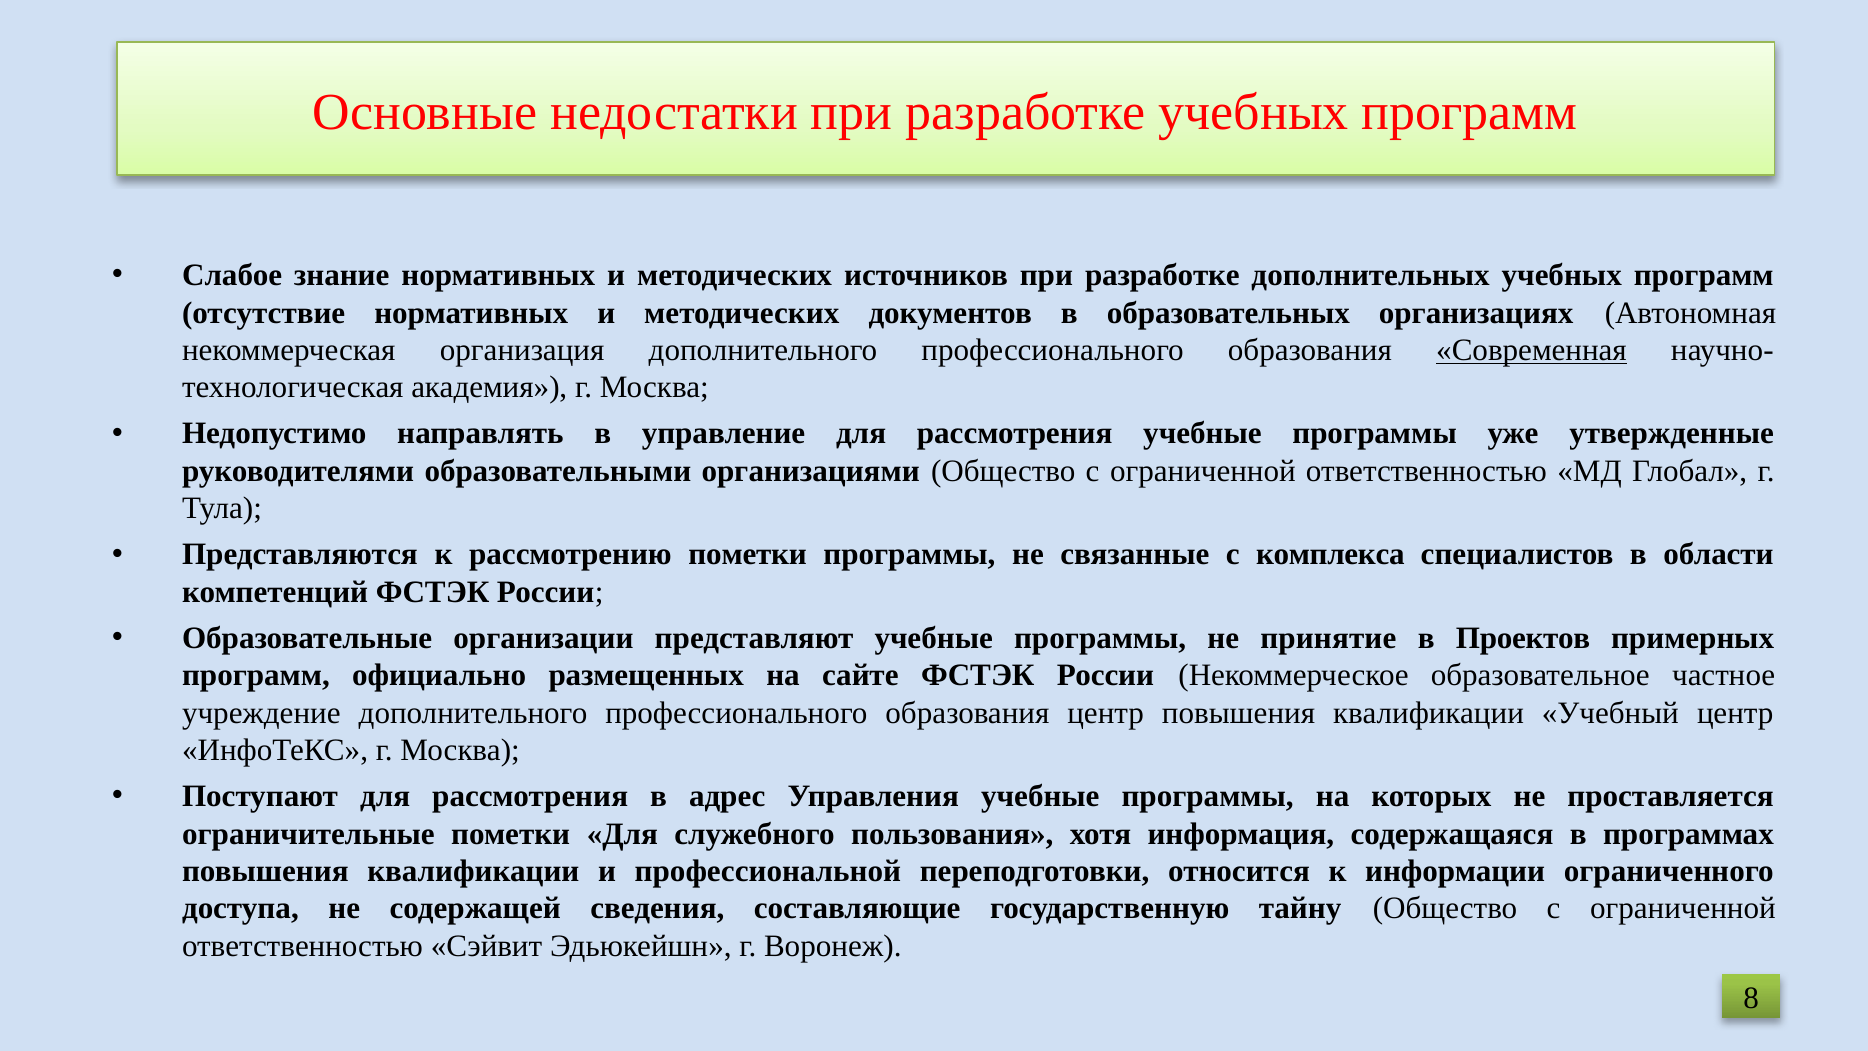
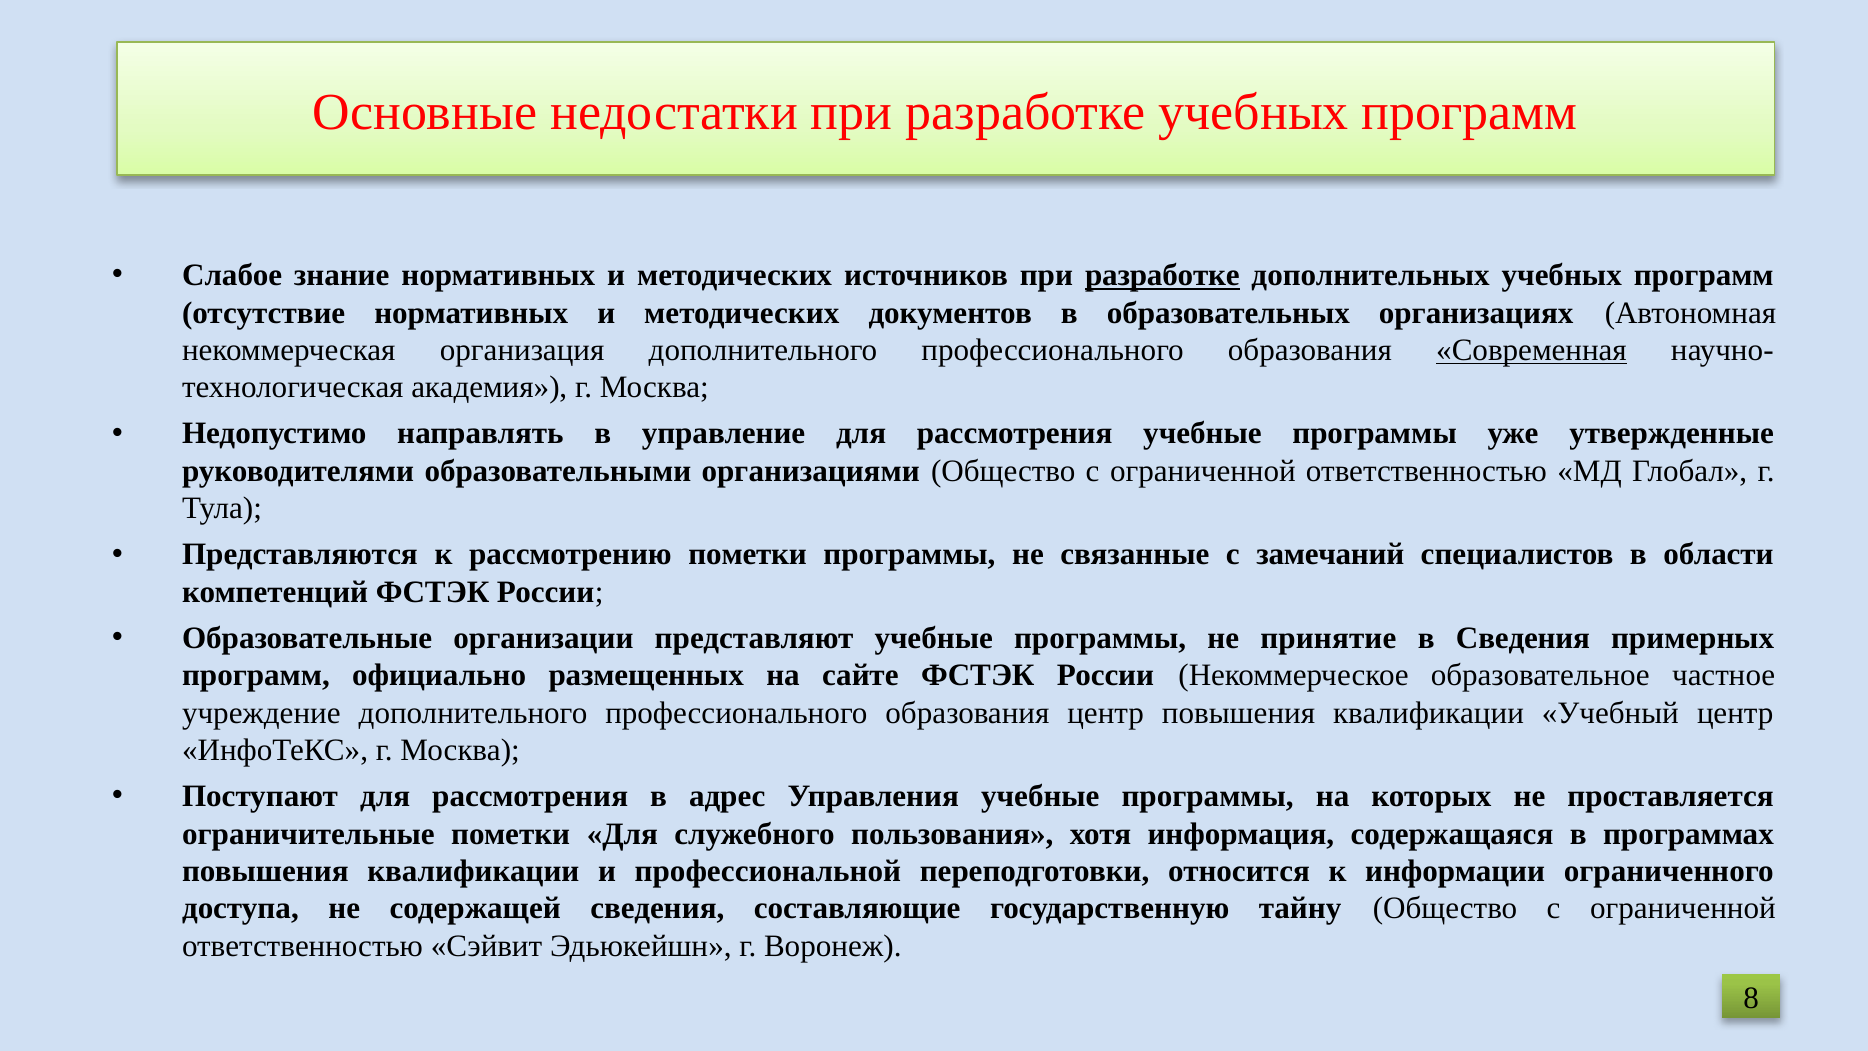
разработке at (1162, 275) underline: none -> present
комплекса: комплекса -> замечаний
в Проектов: Проектов -> Сведения
